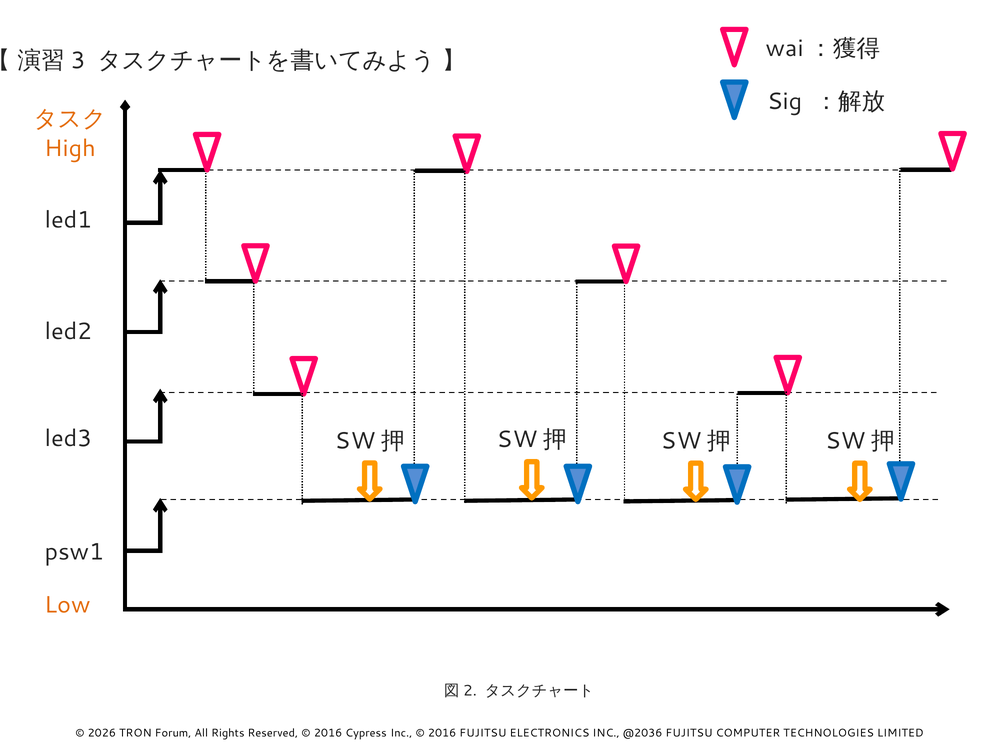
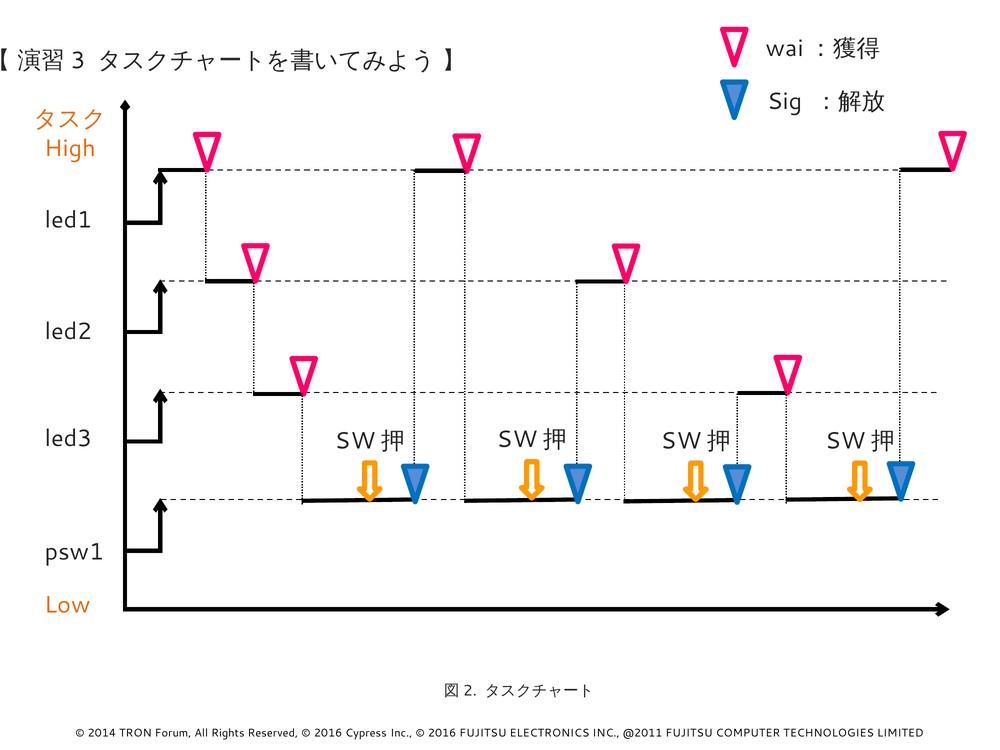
2026: 2026 -> 2014
@2036: @2036 -> @2011
